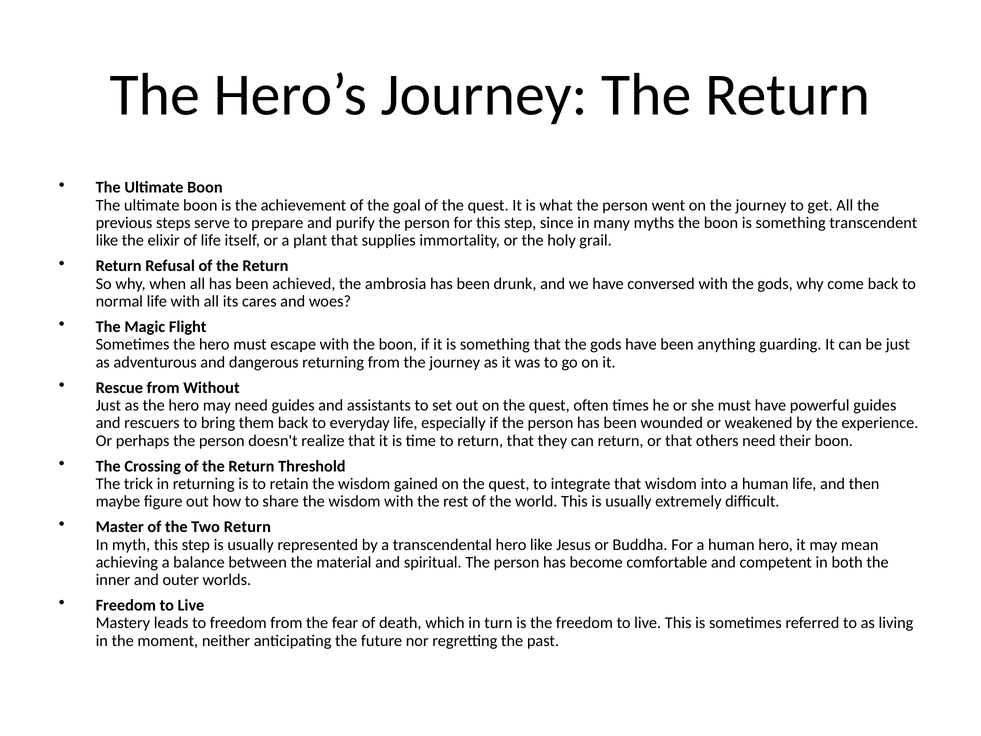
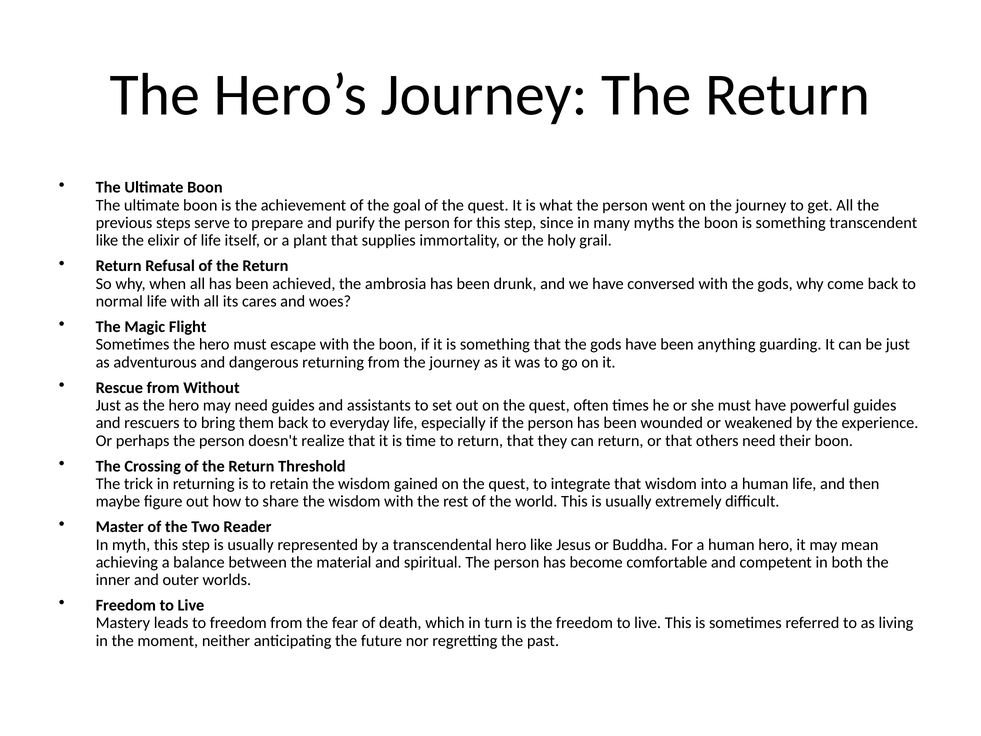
Two Return: Return -> Reader
